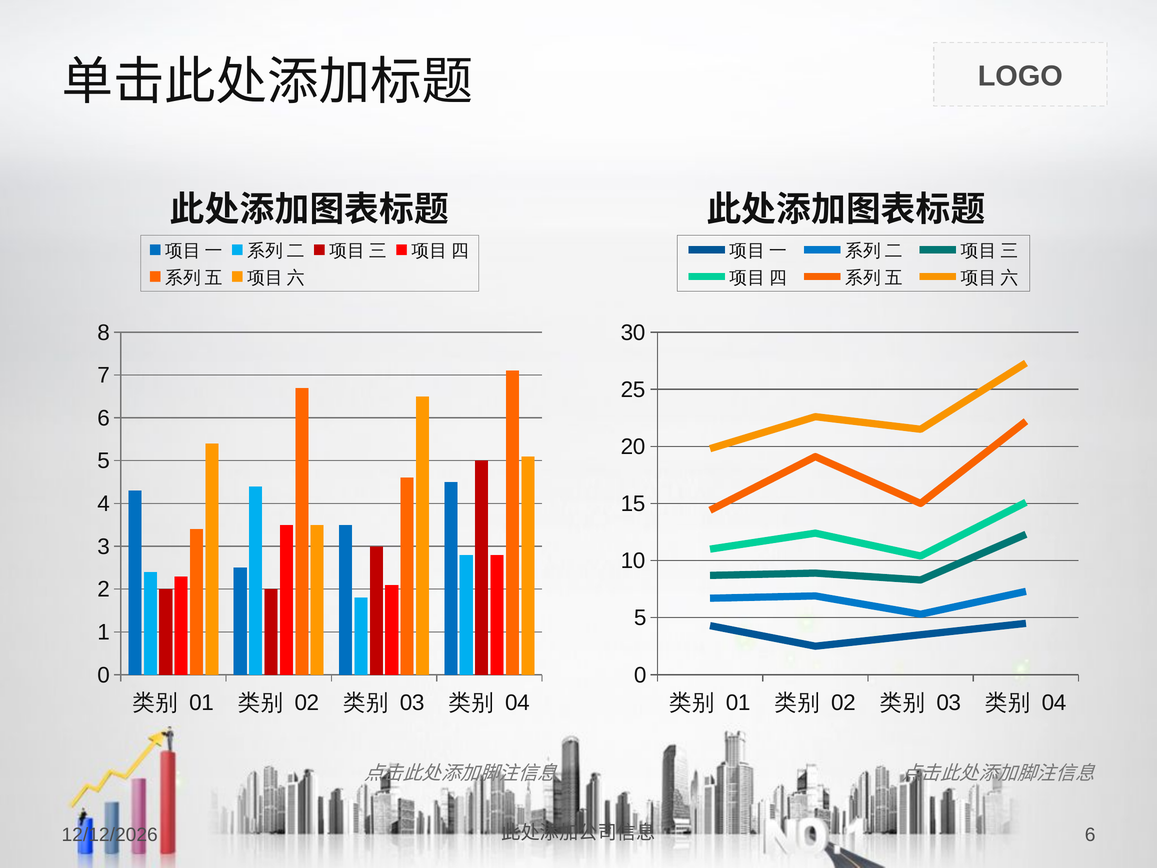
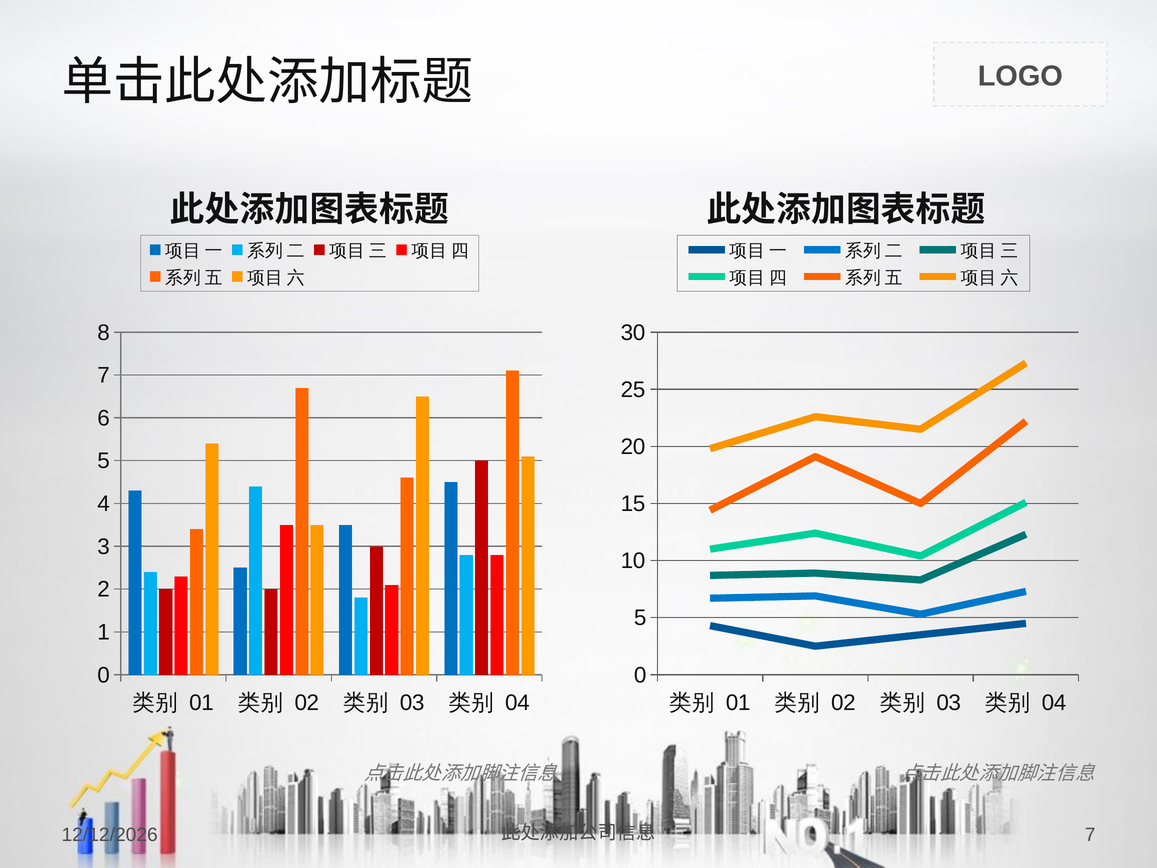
6 at (1090, 835): 6 -> 7
